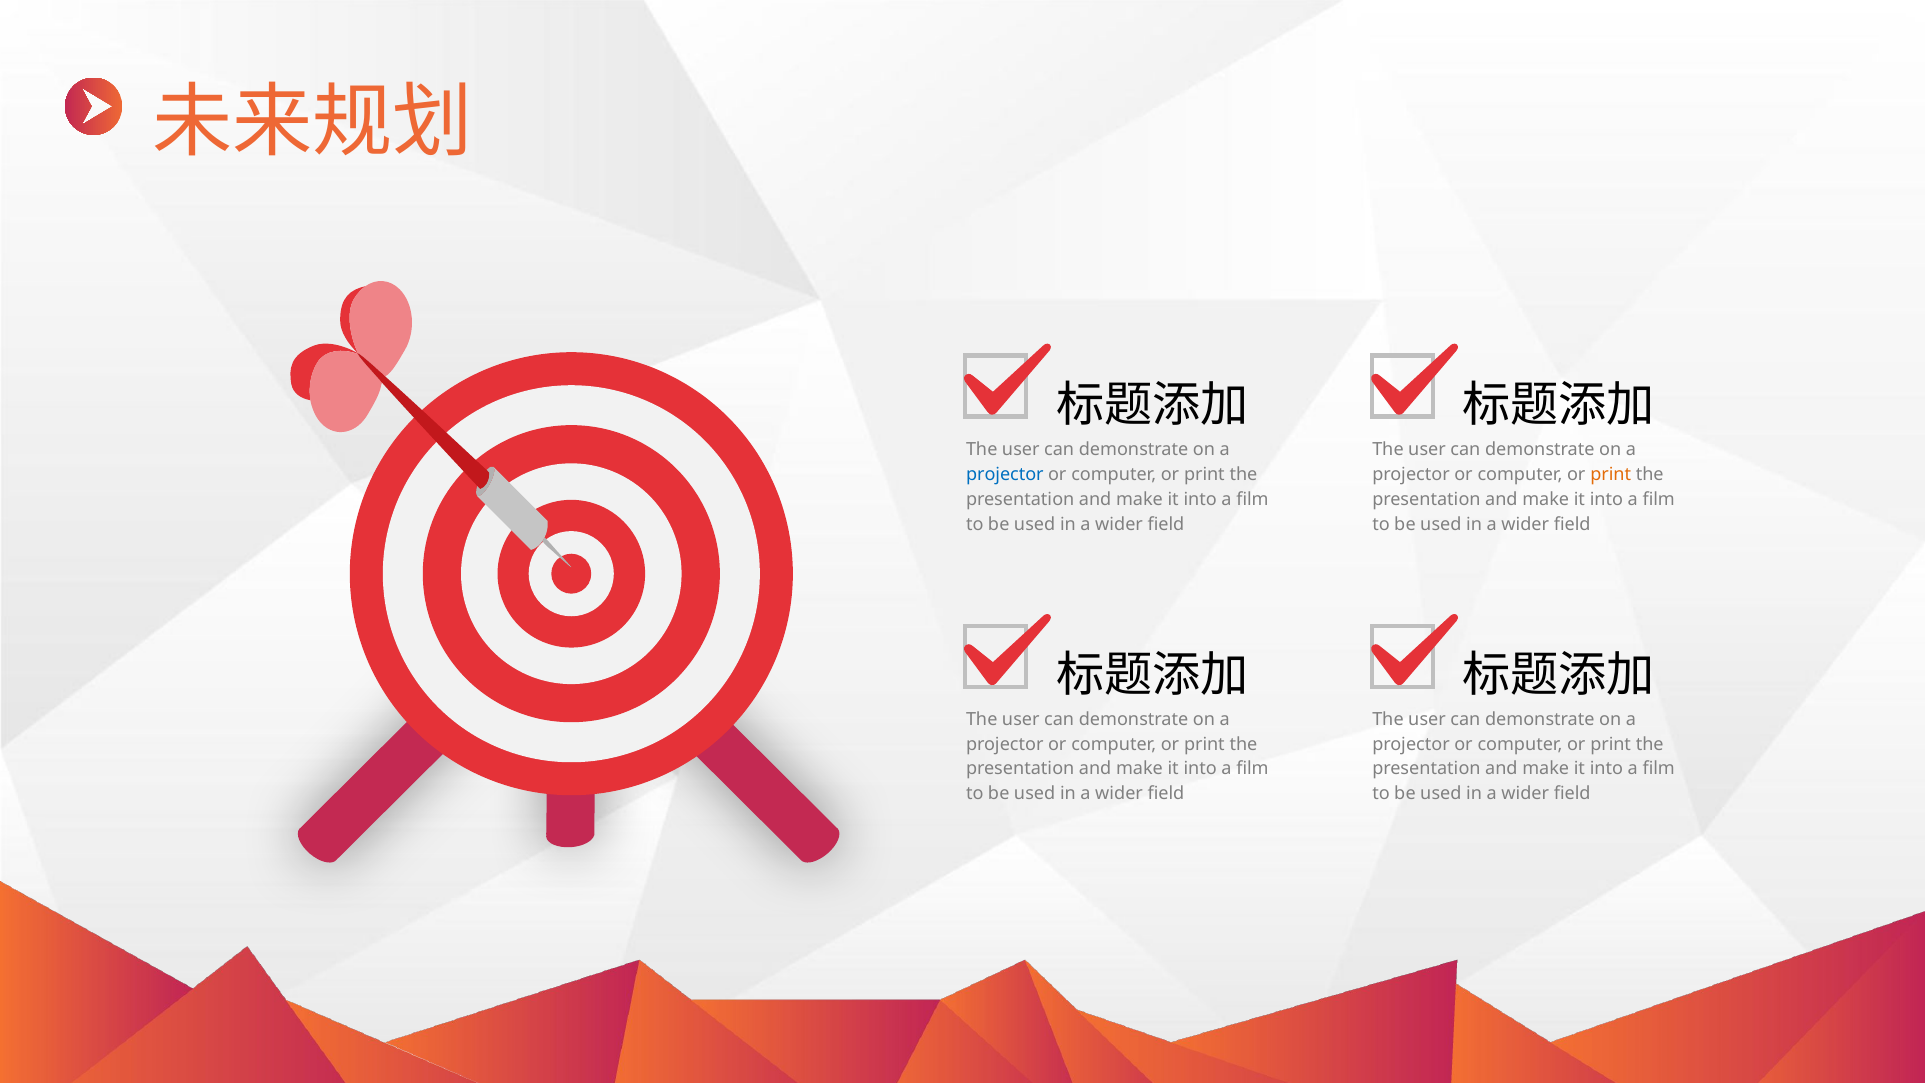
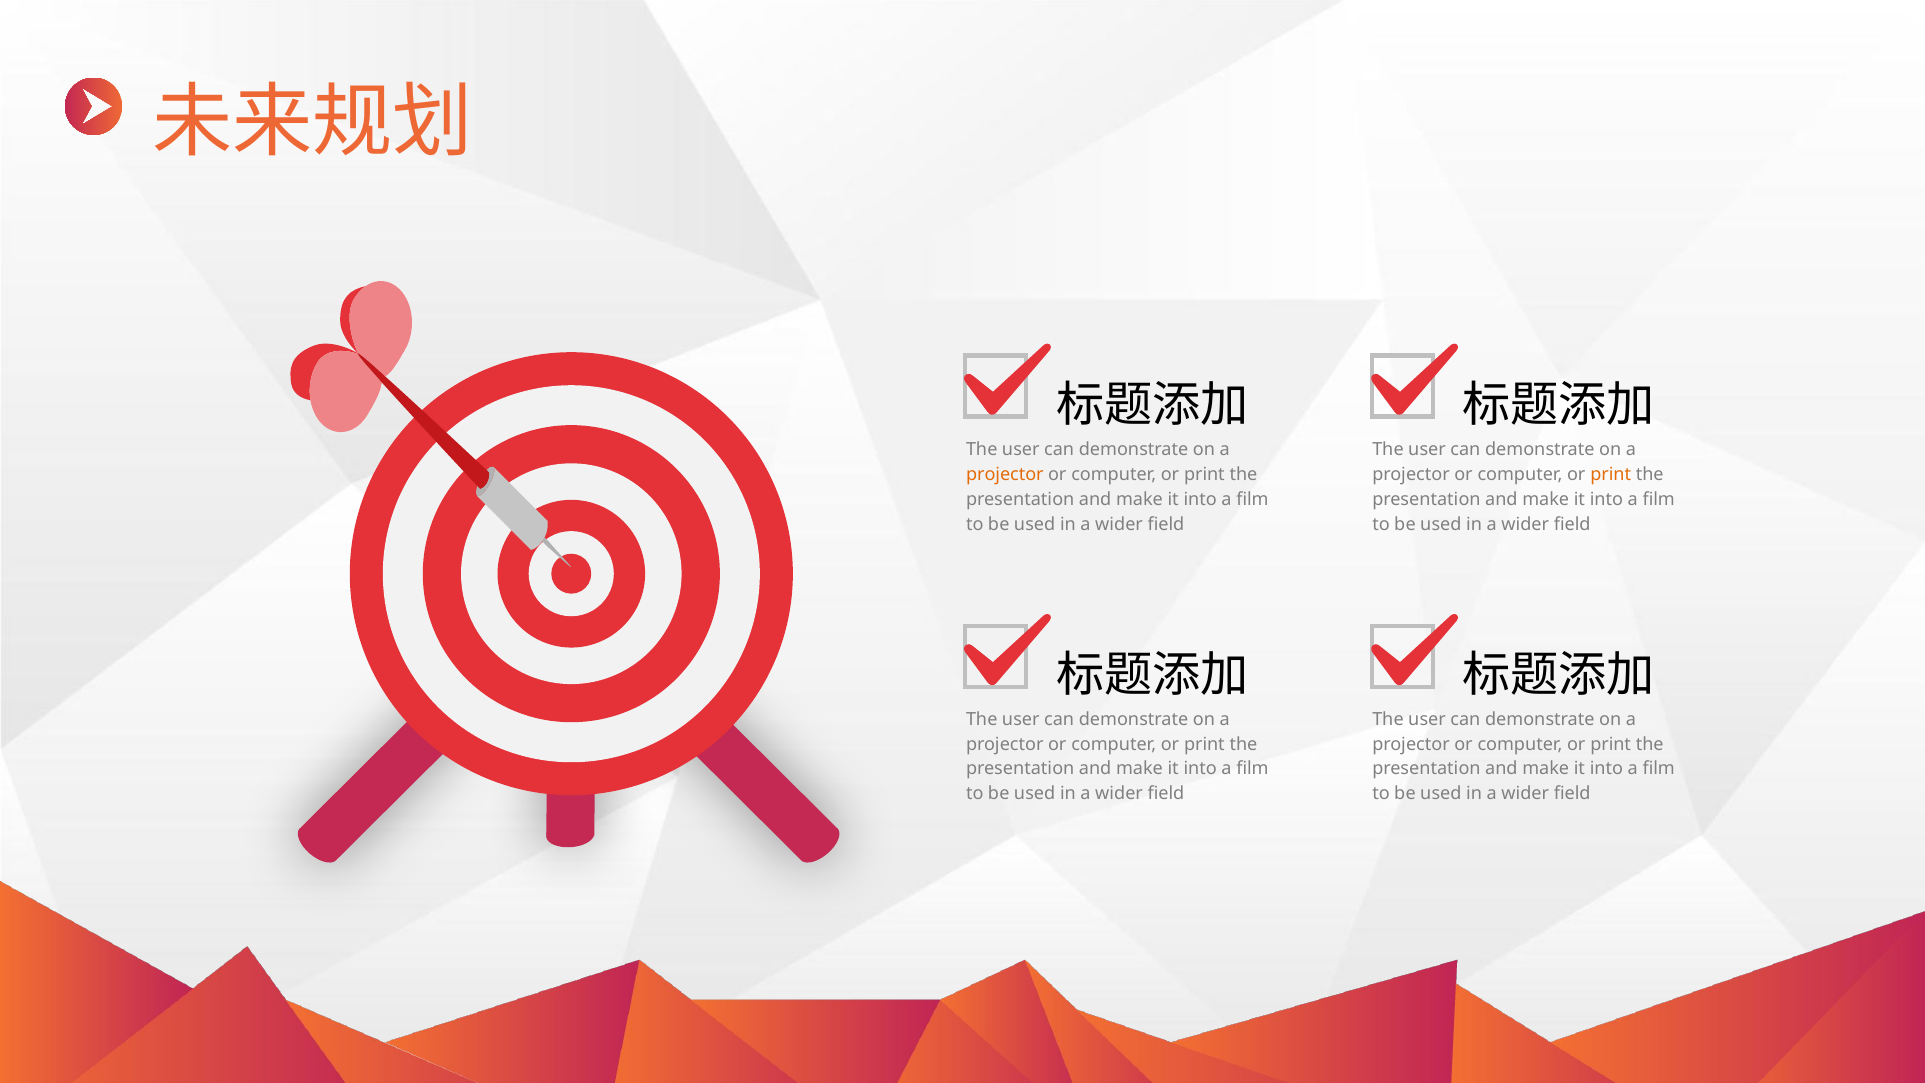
projector at (1005, 475) colour: blue -> orange
